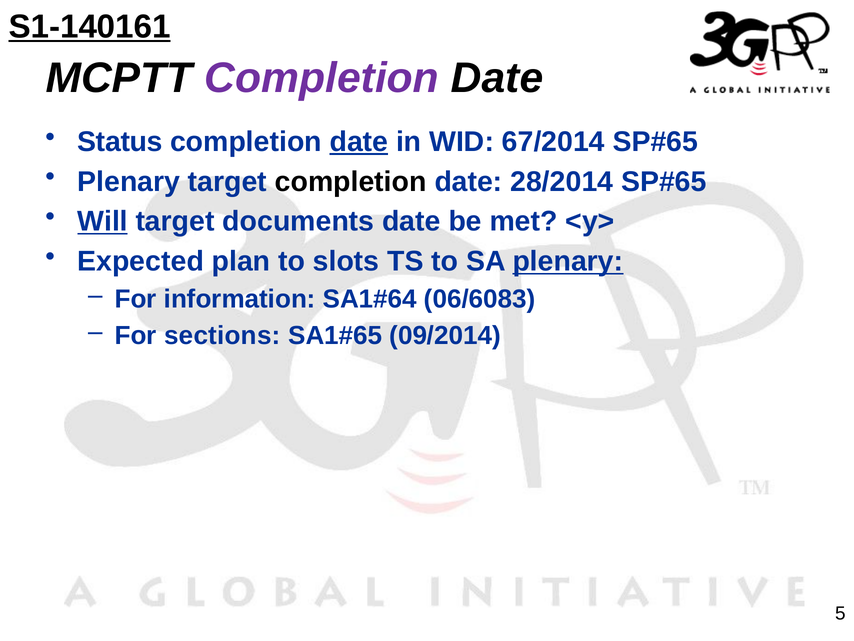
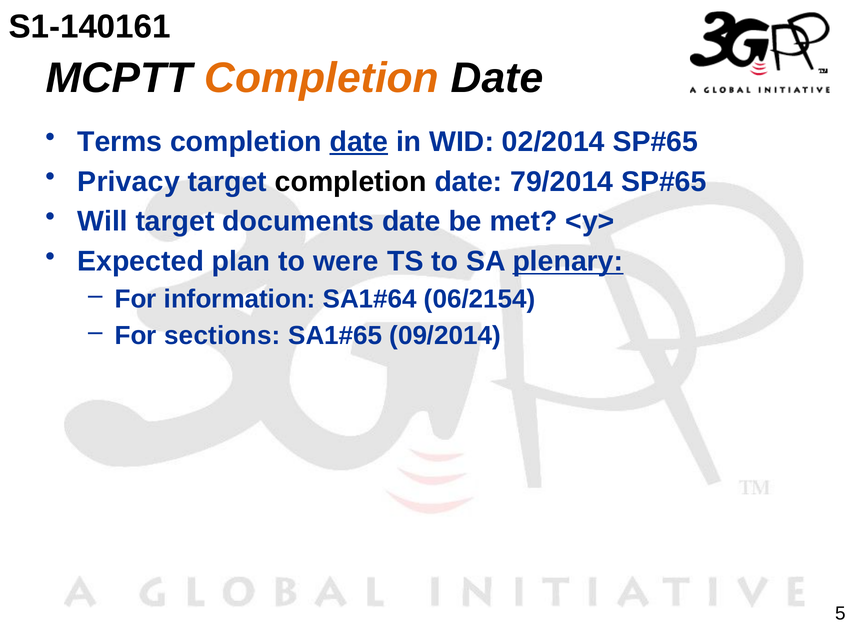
S1-140161 underline: present -> none
Completion at (322, 78) colour: purple -> orange
Status: Status -> Terms
67/2014: 67/2014 -> 02/2014
Plenary at (129, 182): Plenary -> Privacy
28/2014: 28/2014 -> 79/2014
Will underline: present -> none
slots: slots -> were
06/6083: 06/6083 -> 06/2154
